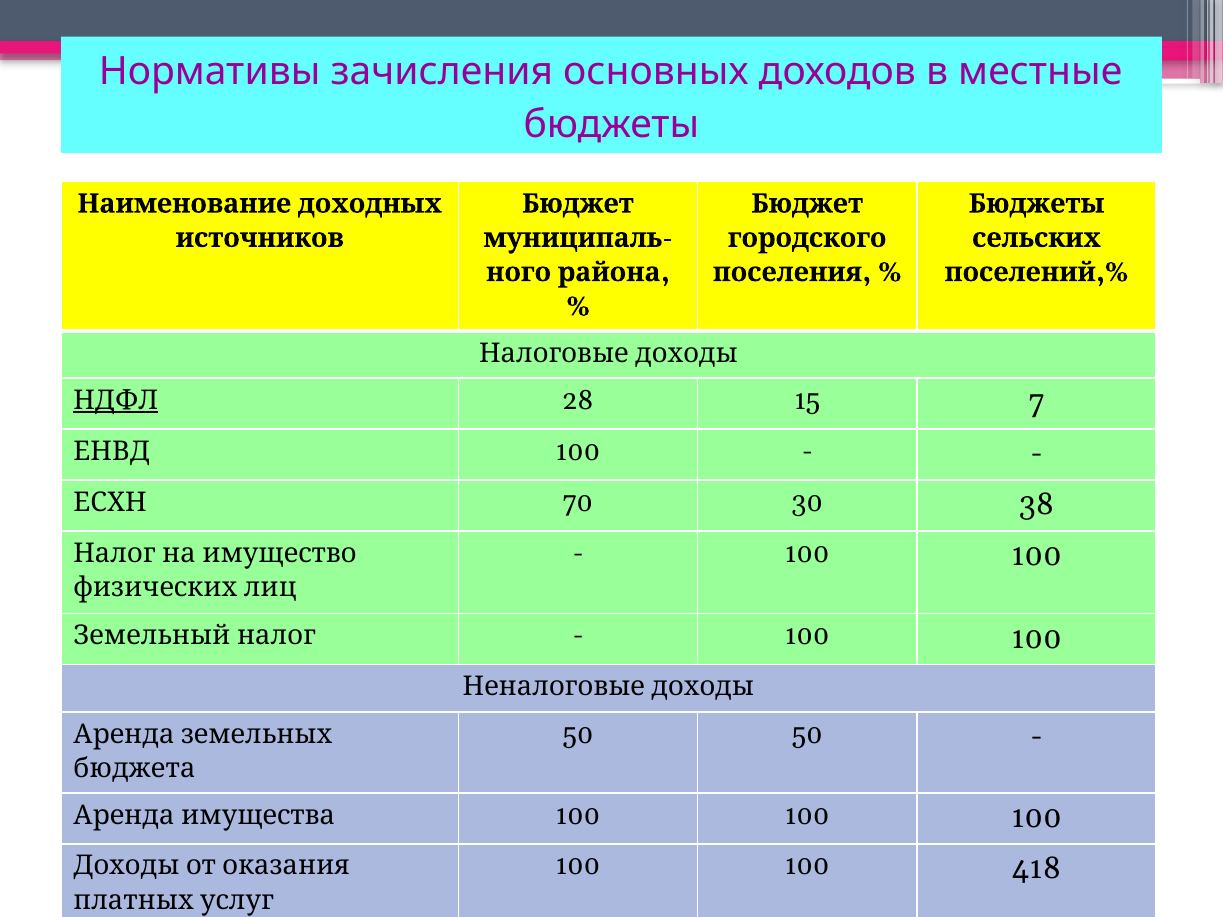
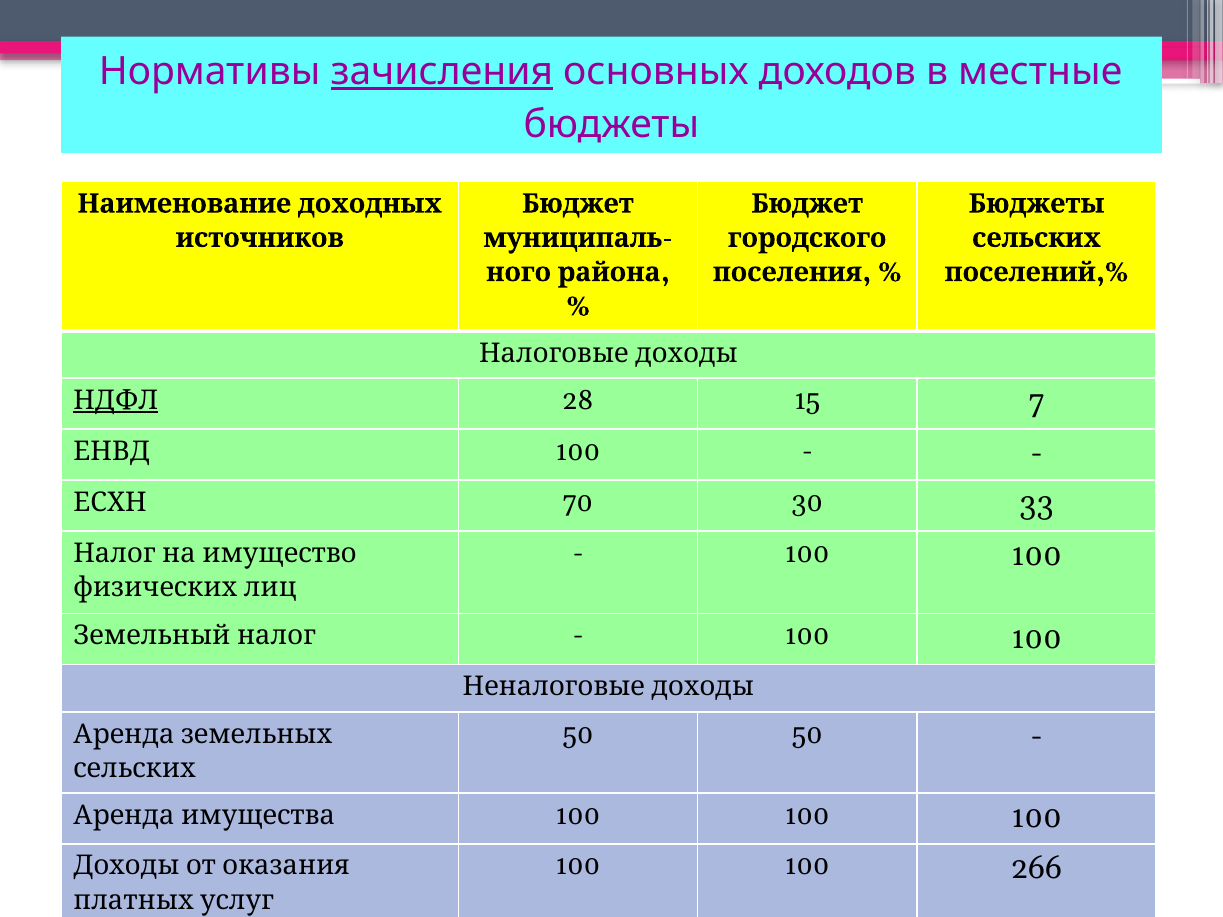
зачисления underline: none -> present
38: 38 -> 33
бюджета at (134, 769): бюджета -> сельских
418: 418 -> 266
